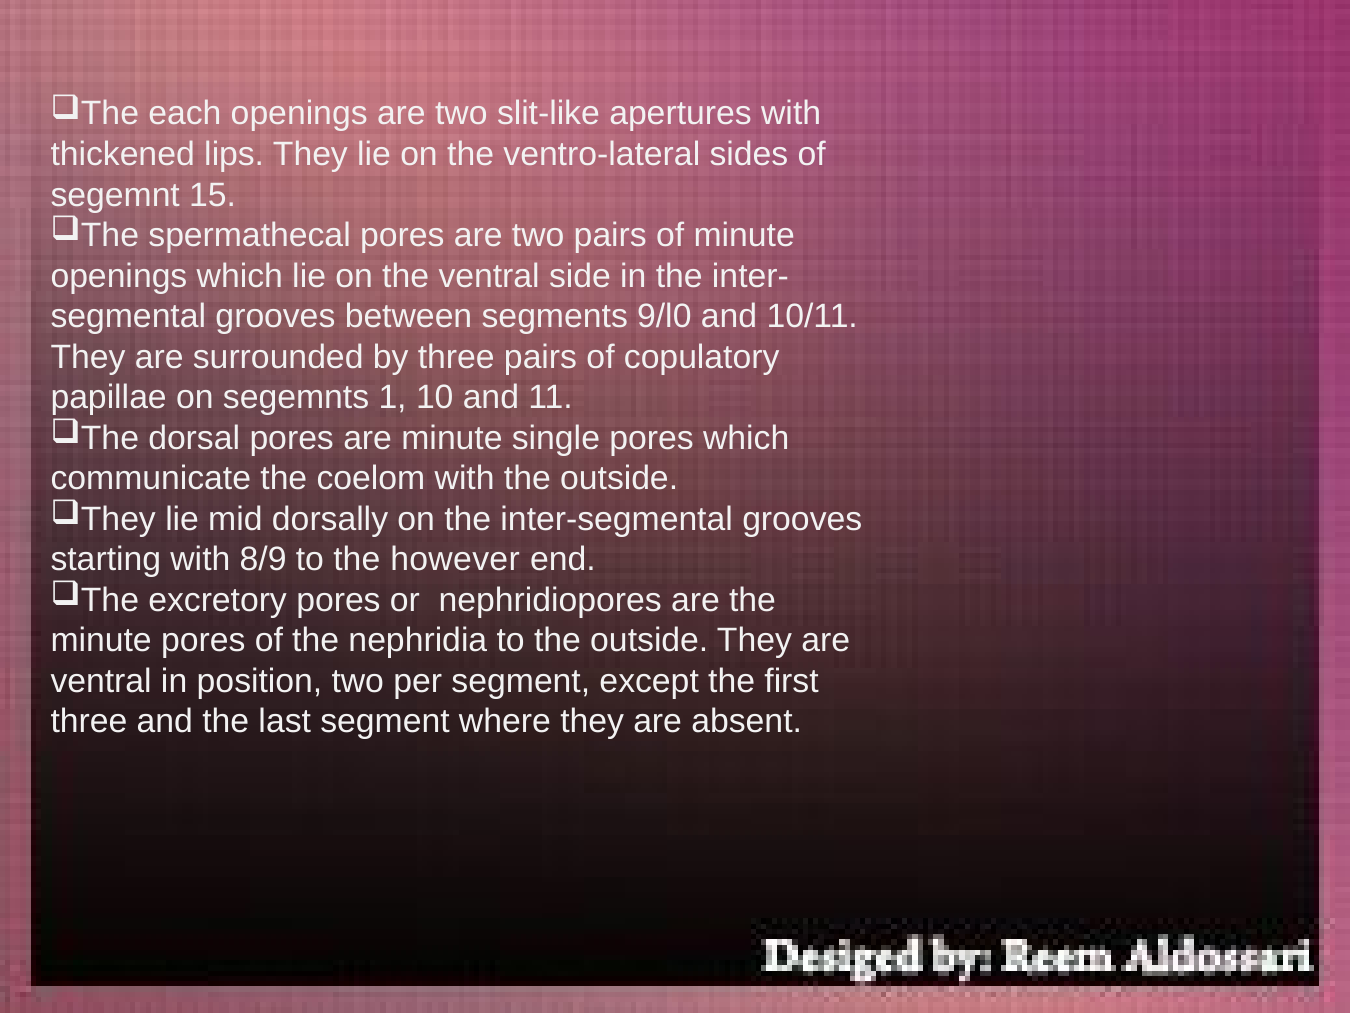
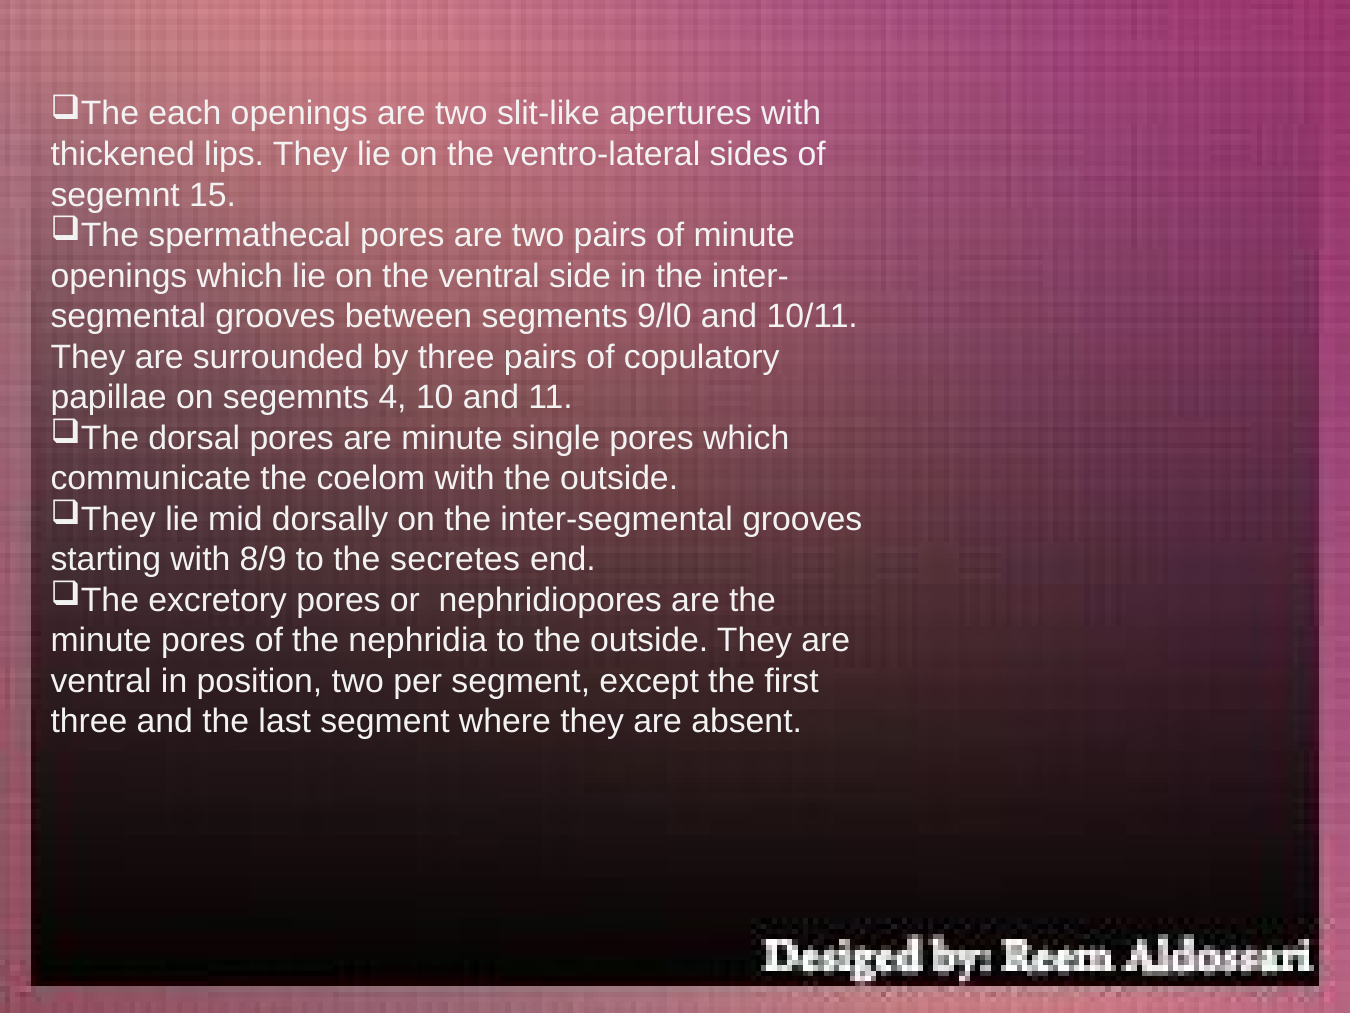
1: 1 -> 4
however: however -> secretes
